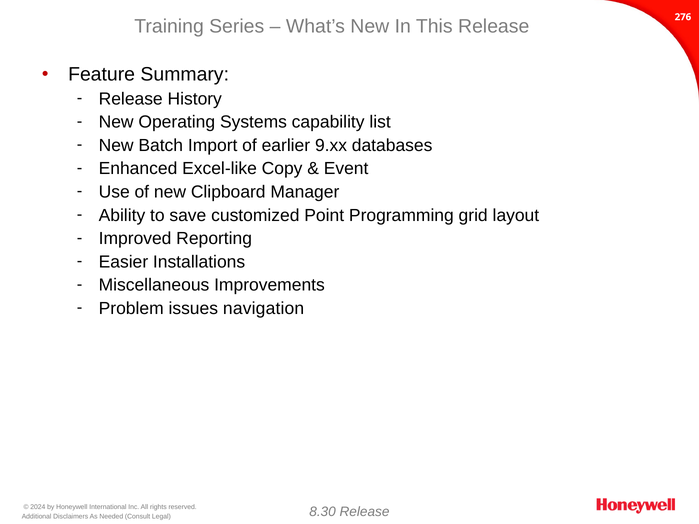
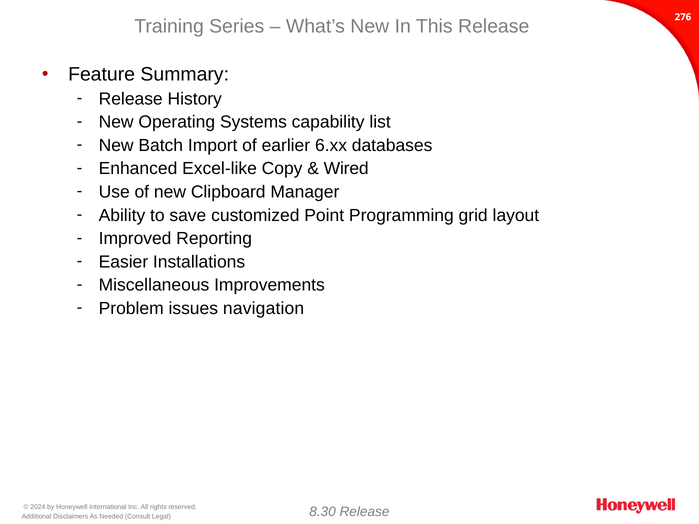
9.xx: 9.xx -> 6.xx
Event: Event -> Wired
